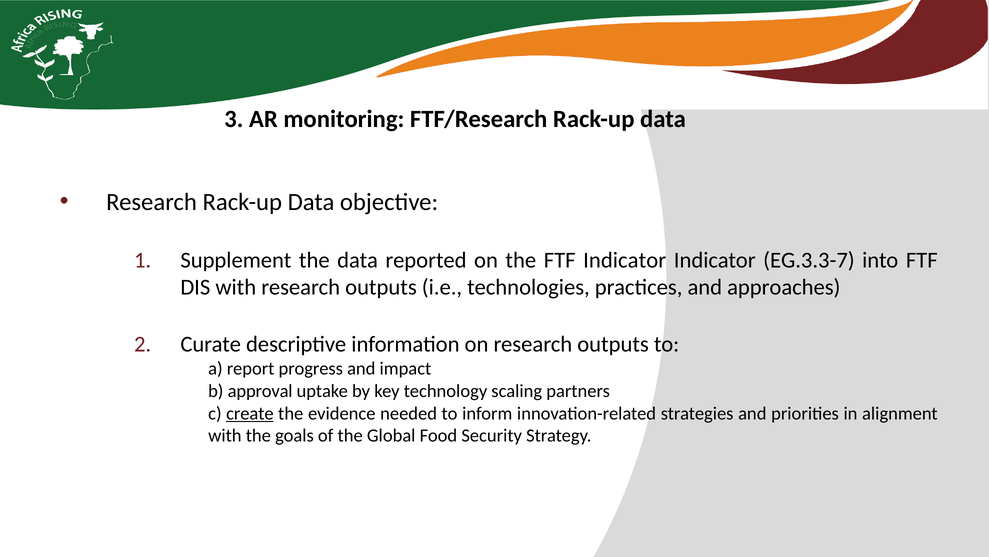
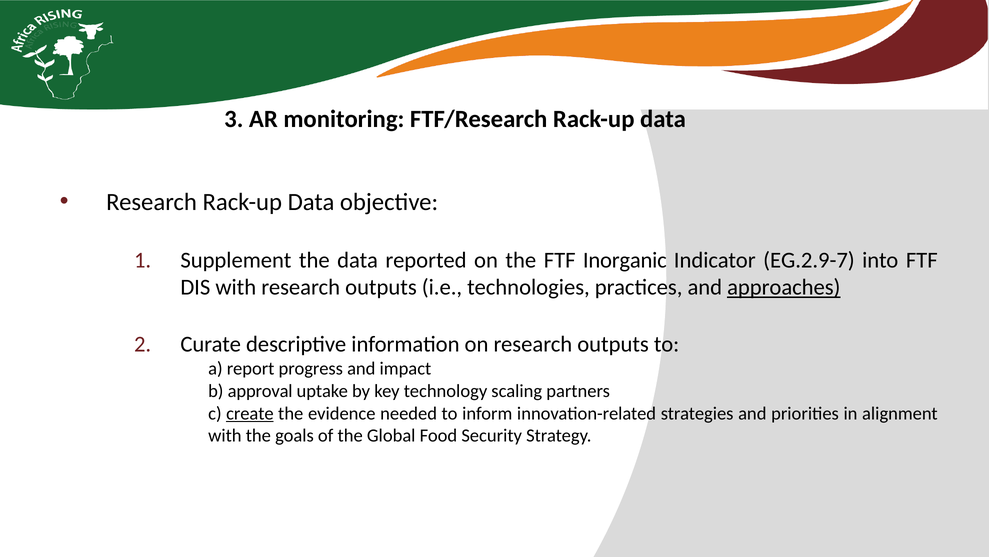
FTF Indicator: Indicator -> Inorganic
EG.3.3-7: EG.3.3-7 -> EG.2.9-7
approaches underline: none -> present
